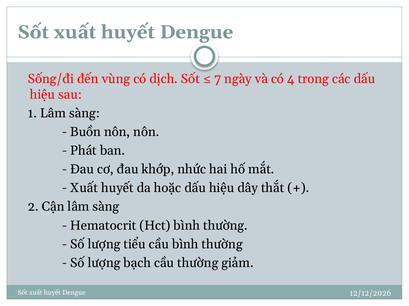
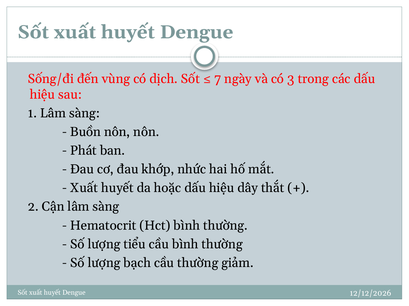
4: 4 -> 3
